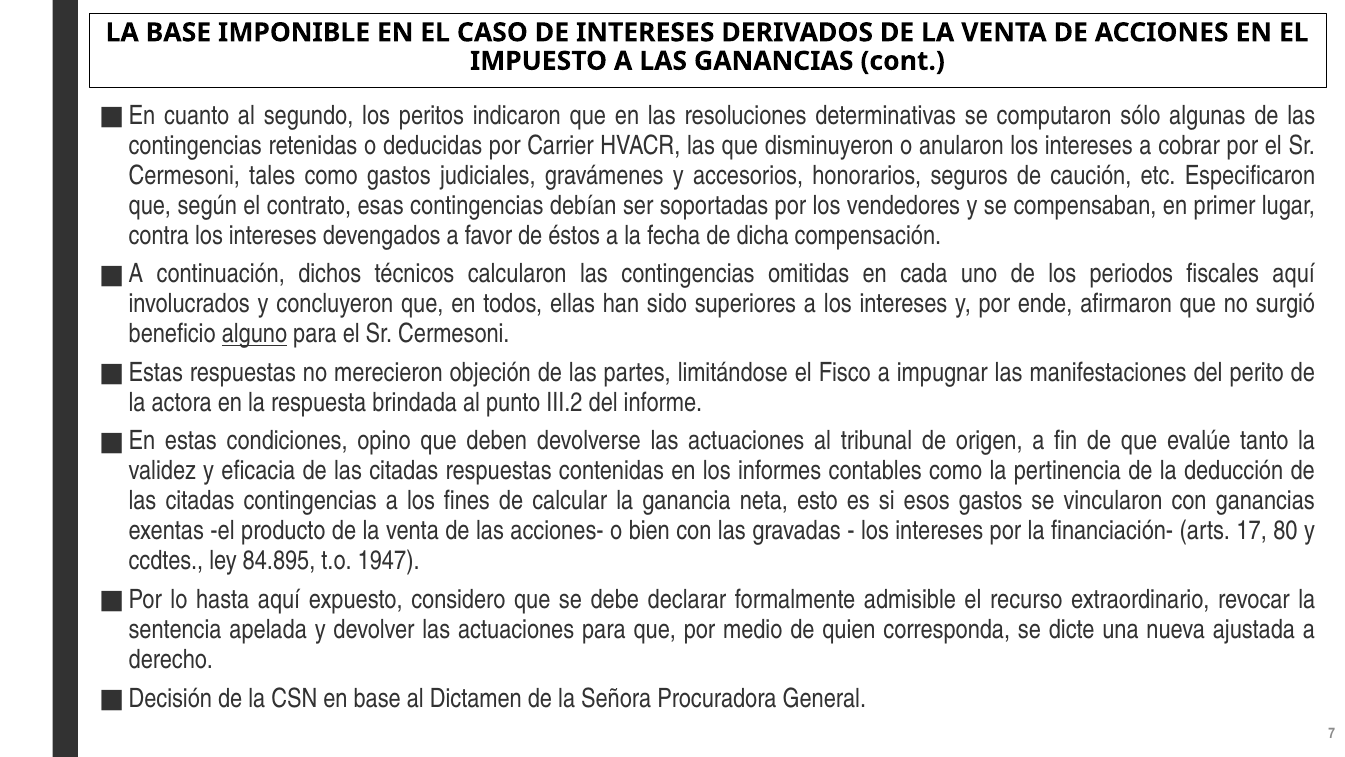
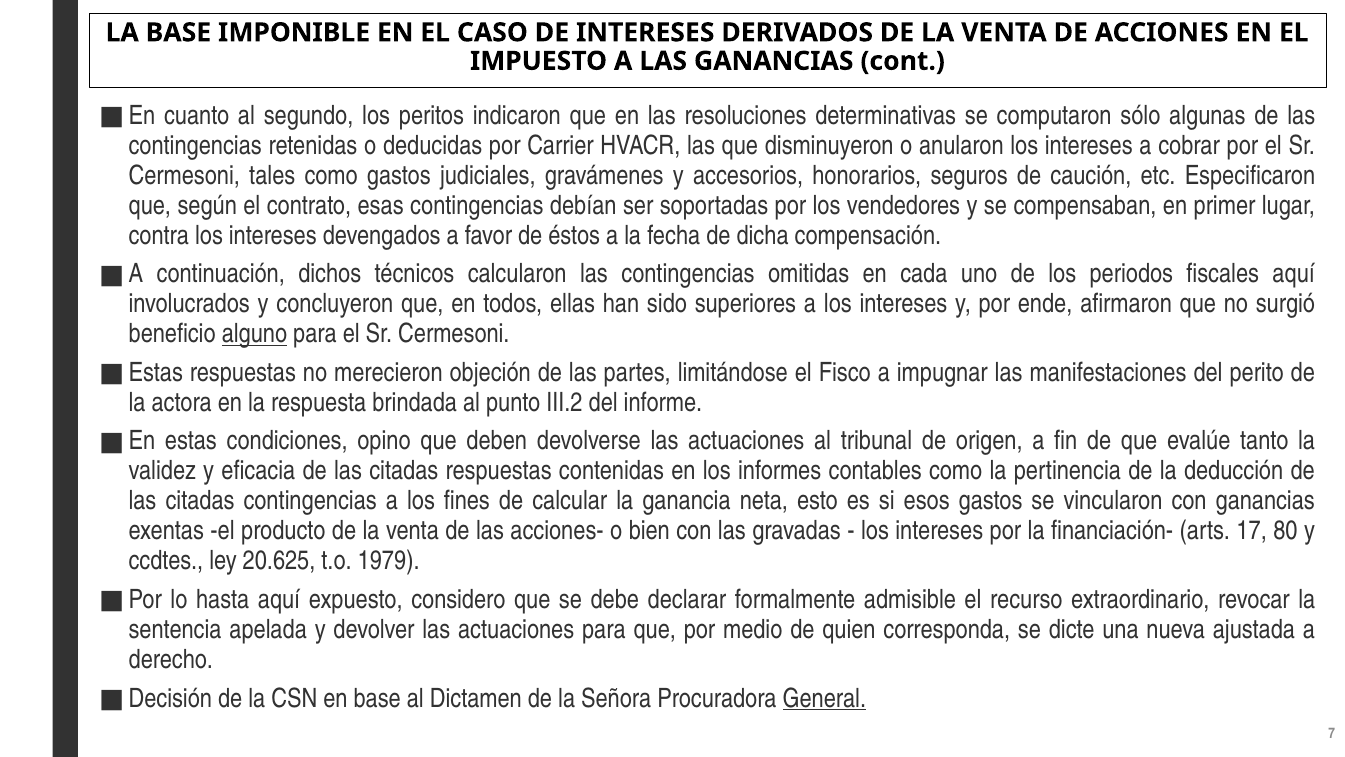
84.895: 84.895 -> 20.625
1947: 1947 -> 1979
General underline: none -> present
